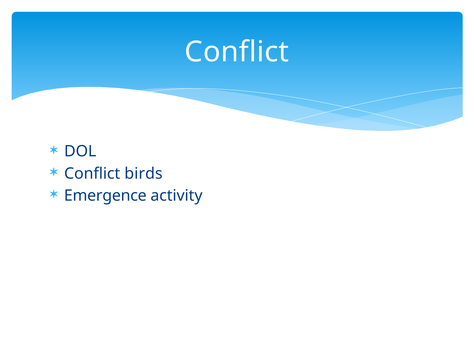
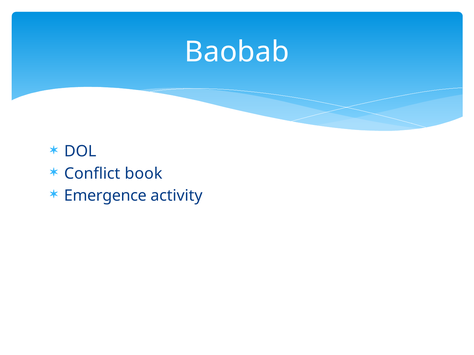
Conflict at (237, 52): Conflict -> Baobab
birds: birds -> book
